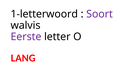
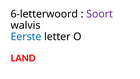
1-letterwoord: 1-letterwoord -> 6-letterwoord
Eerste colour: purple -> blue
LANG: LANG -> LAND
